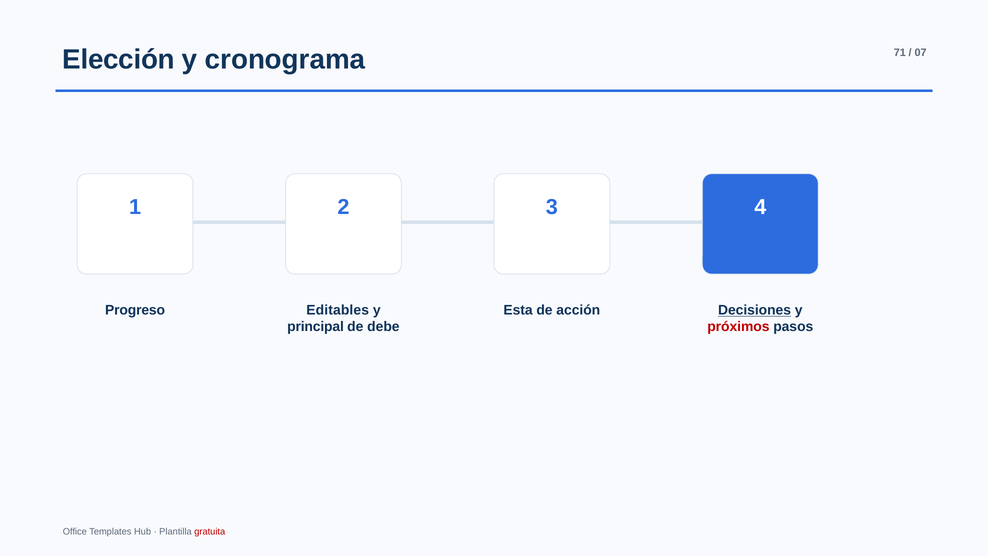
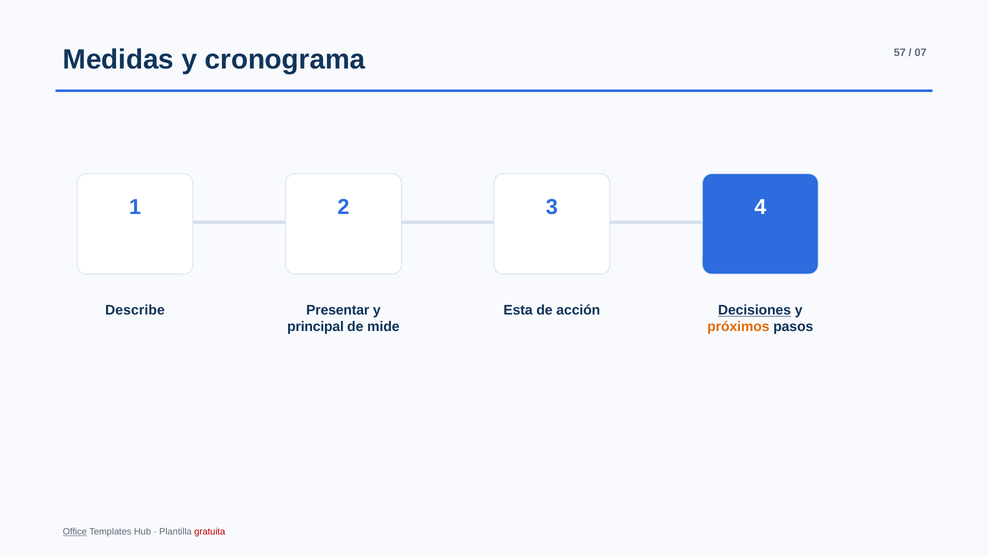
Elección: Elección -> Medidas
71: 71 -> 57
Progreso: Progreso -> Describe
Editables: Editables -> Presentar
debe: debe -> mide
próximos colour: red -> orange
Office underline: none -> present
